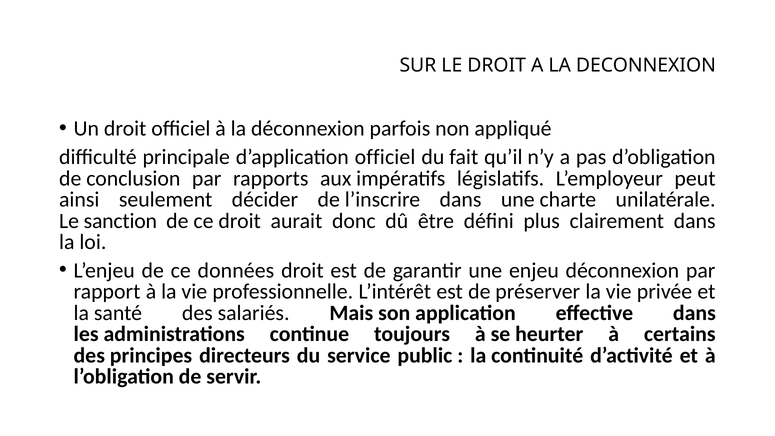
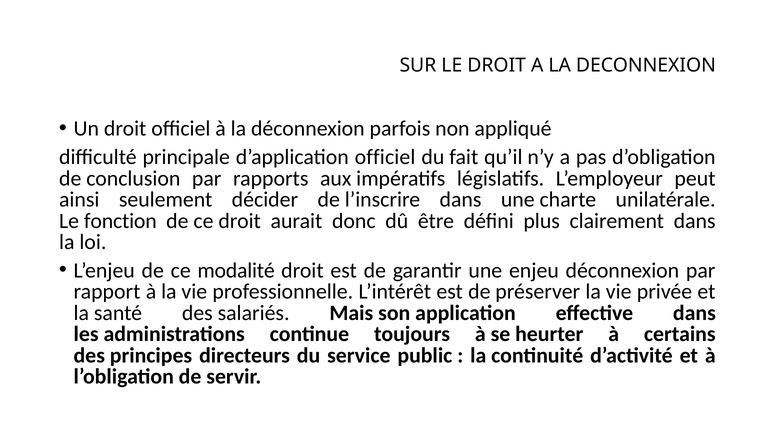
sanction: sanction -> fonction
données: données -> modalité
